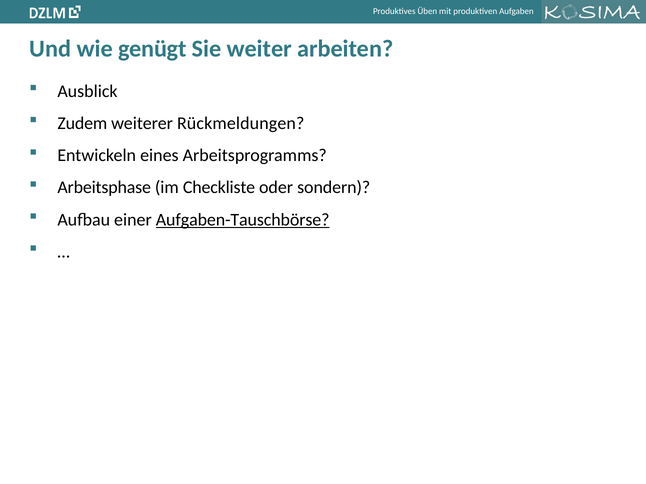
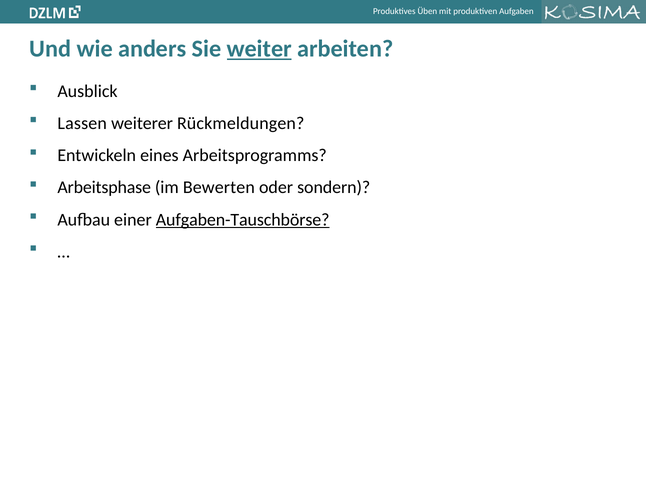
genügt: genügt -> anders
weiter underline: none -> present
Zudem: Zudem -> Lassen
Checkliste: Checkliste -> Bewerten
